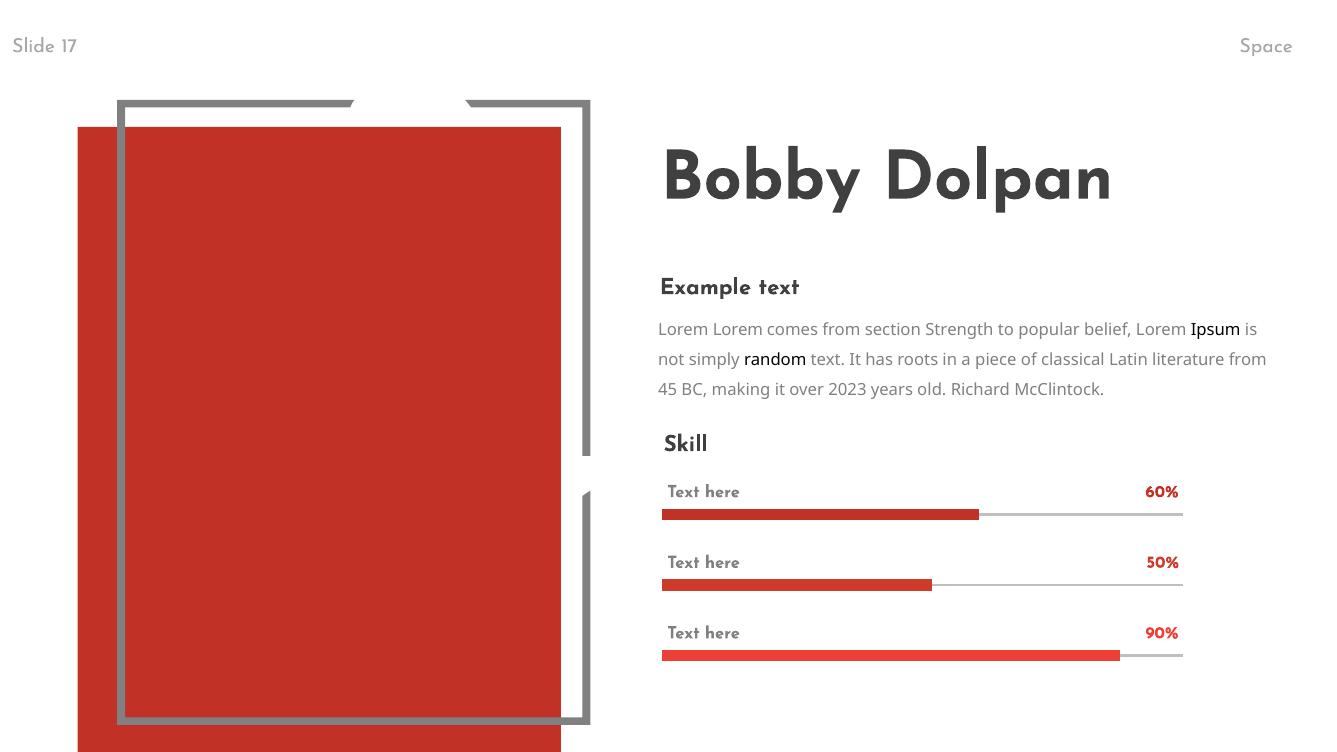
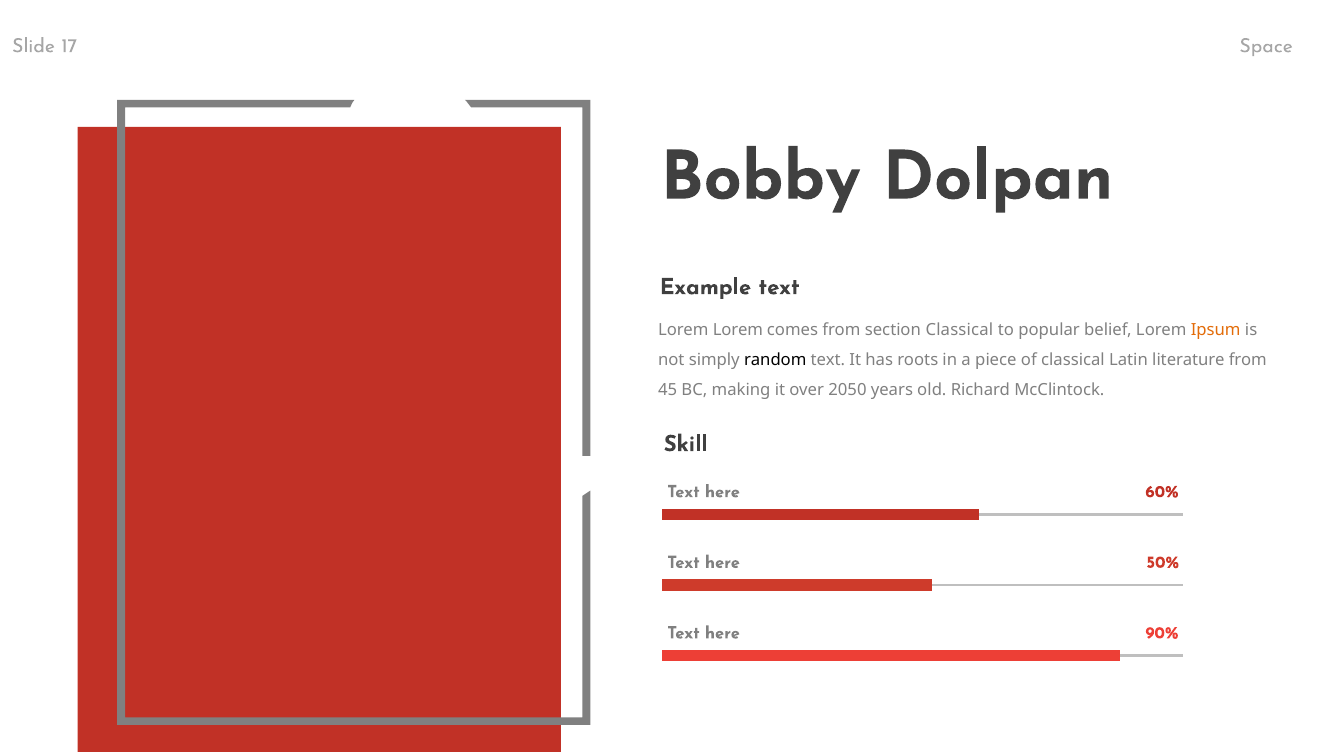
section Strength: Strength -> Classical
Ipsum colour: black -> orange
2023: 2023 -> 2050
